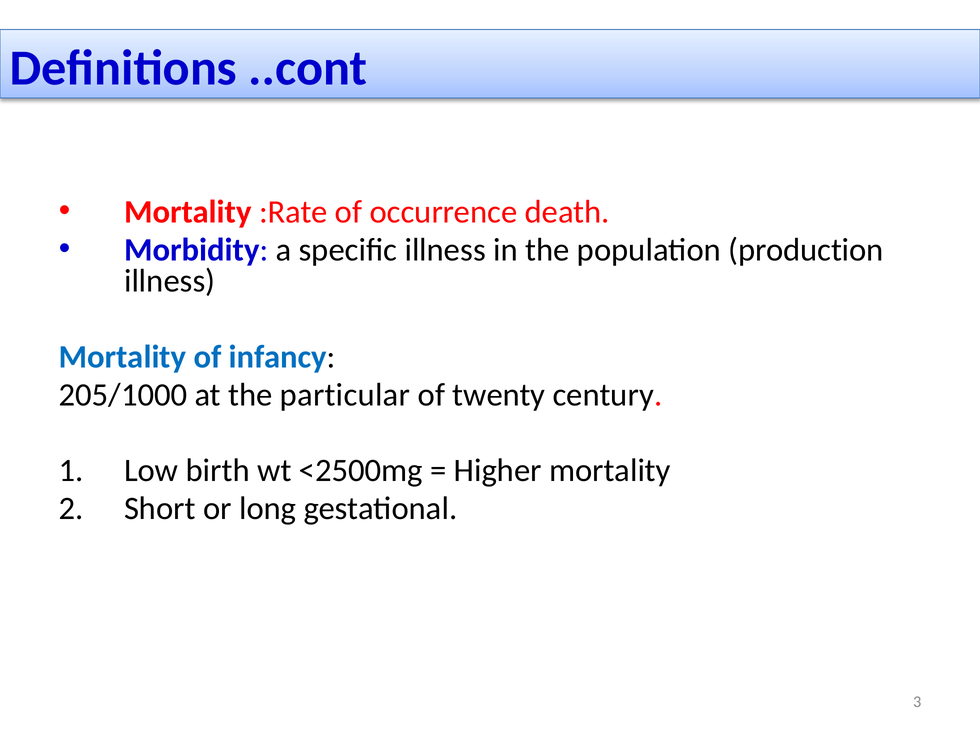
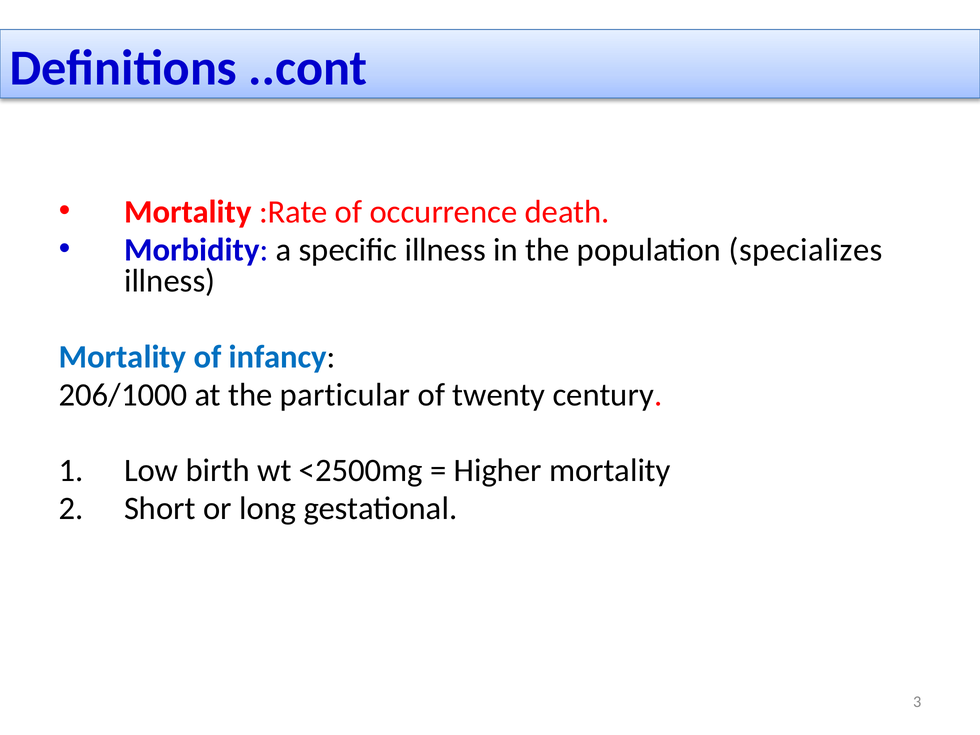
production: production -> specializes
205/1000: 205/1000 -> 206/1000
